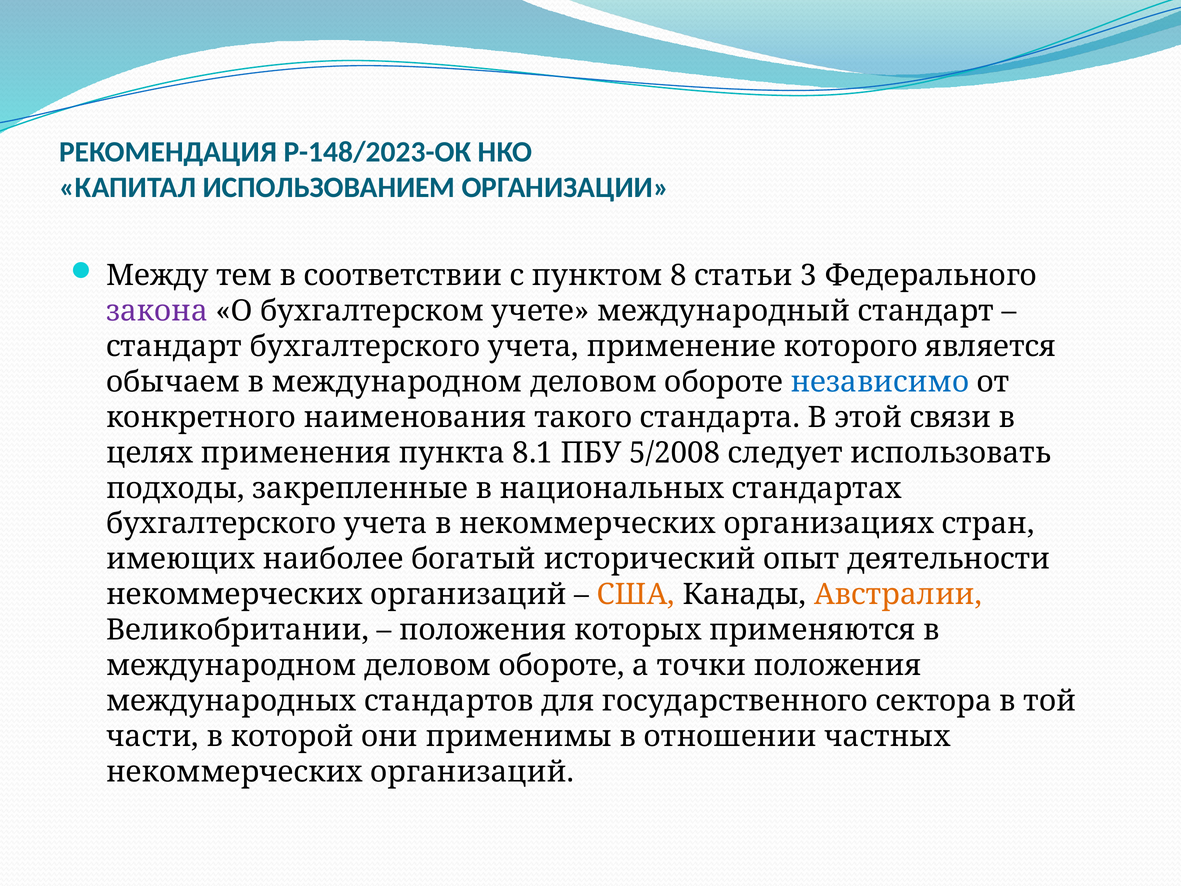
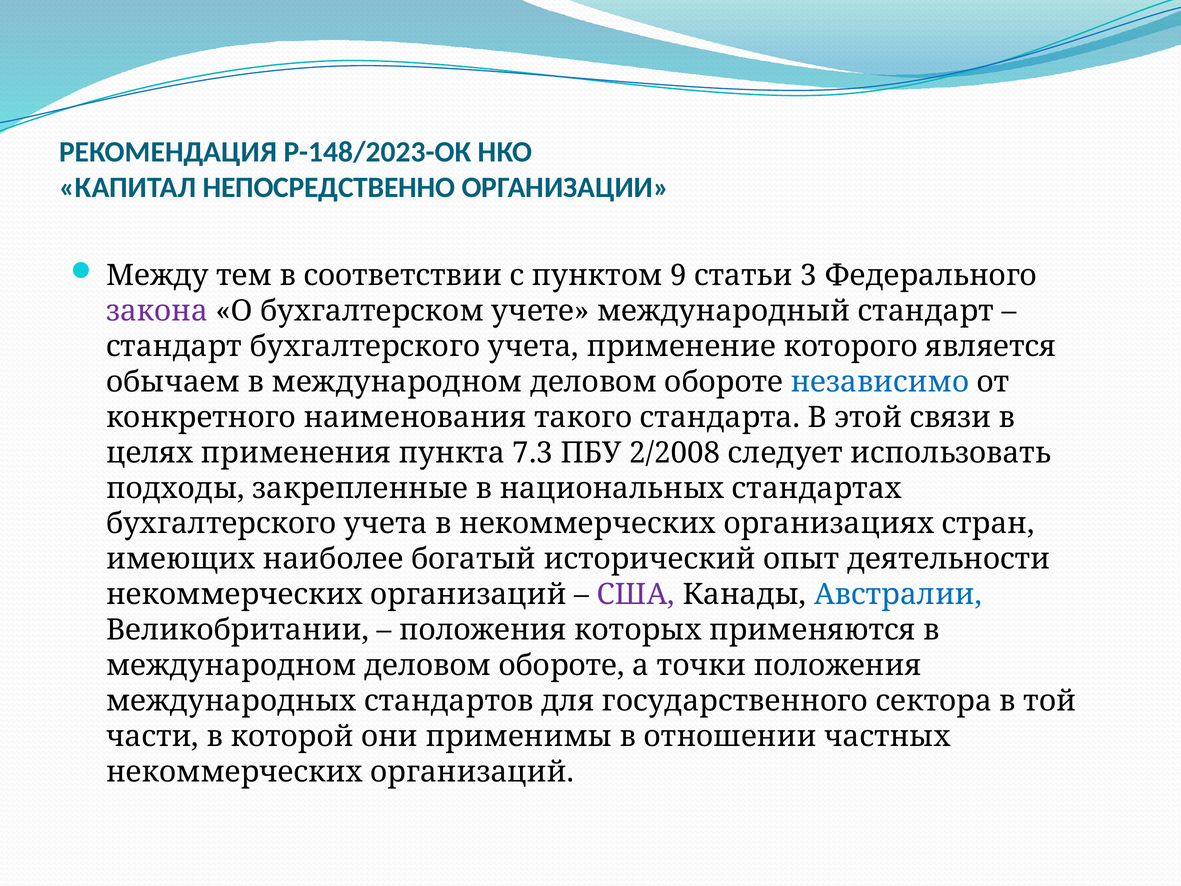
ИСПОЛЬЗОВАНИЕМ: ИСПОЛЬЗОВАНИЕМ -> НЕПОСРЕДСТВЕННО
8: 8 -> 9
8.1: 8.1 -> 7.3
5/2008: 5/2008 -> 2/2008
США colour: orange -> purple
Австралии colour: orange -> blue
